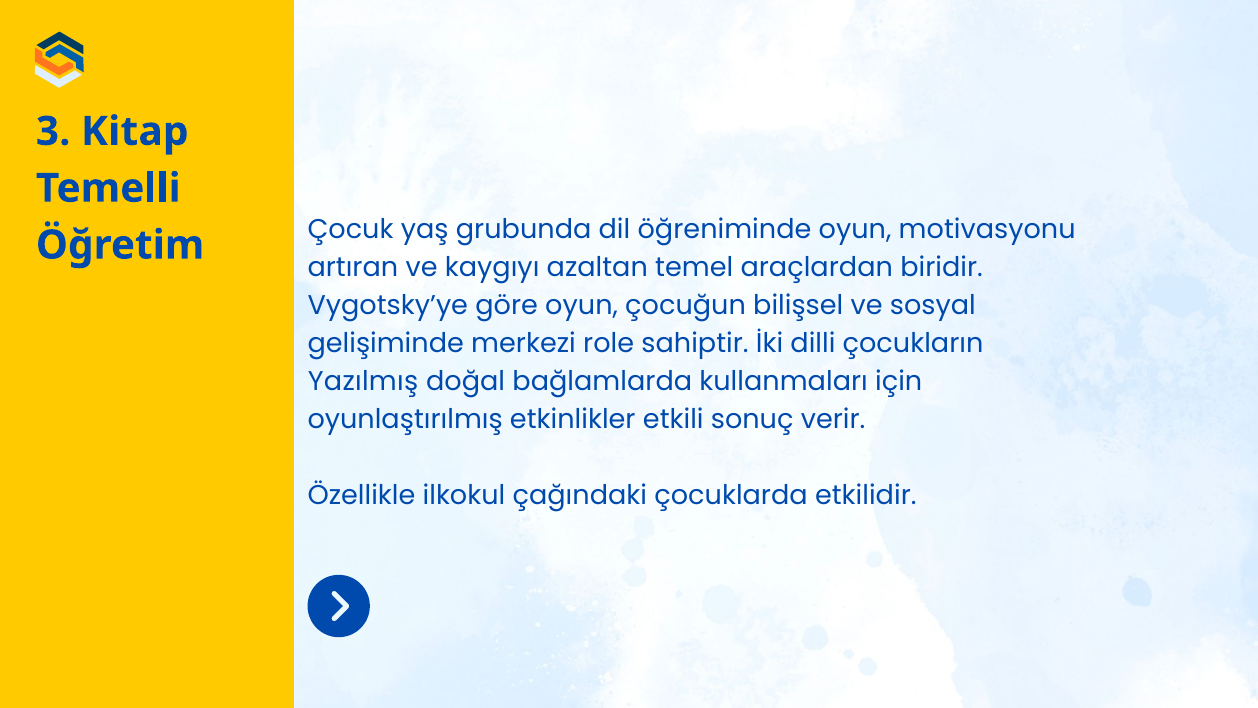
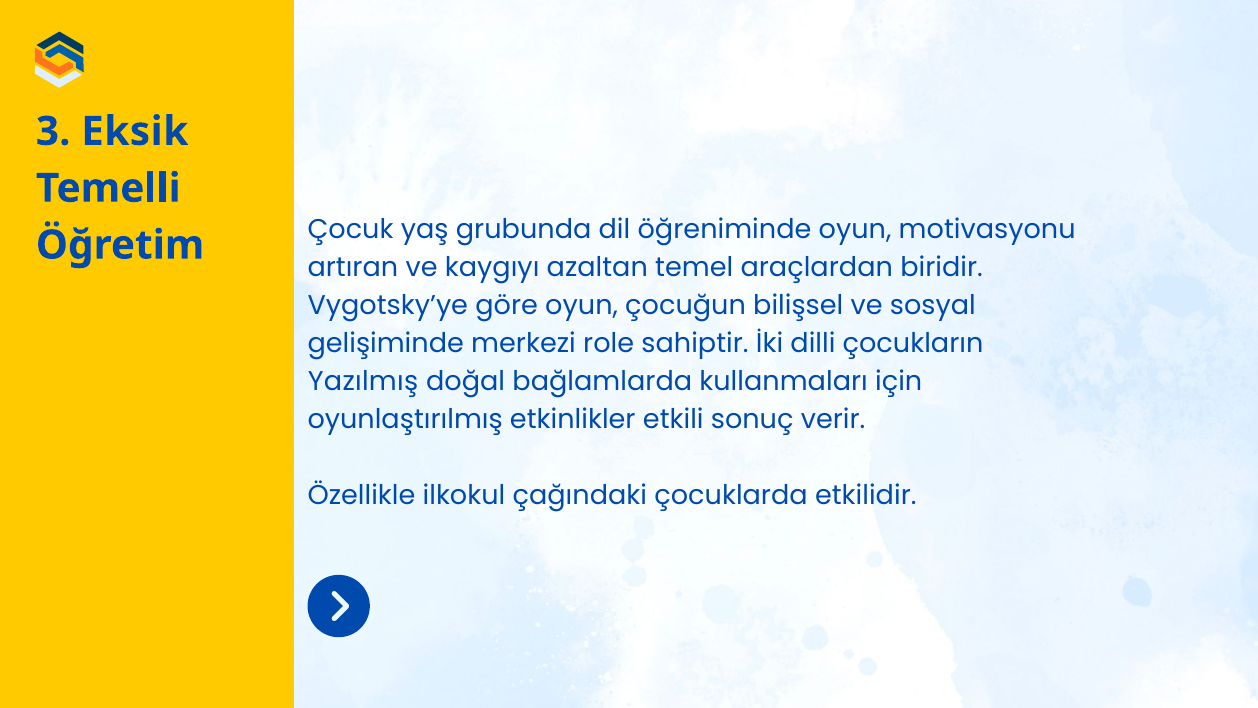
Kitap: Kitap -> Eksik
